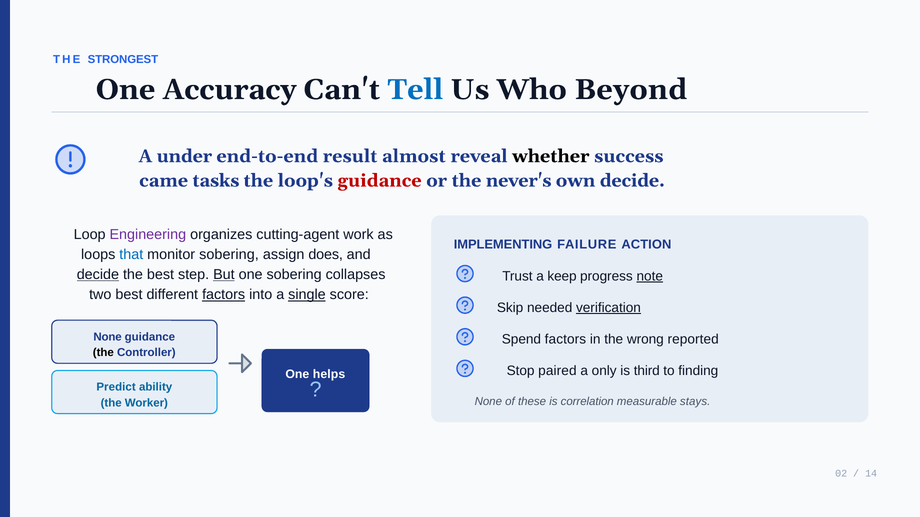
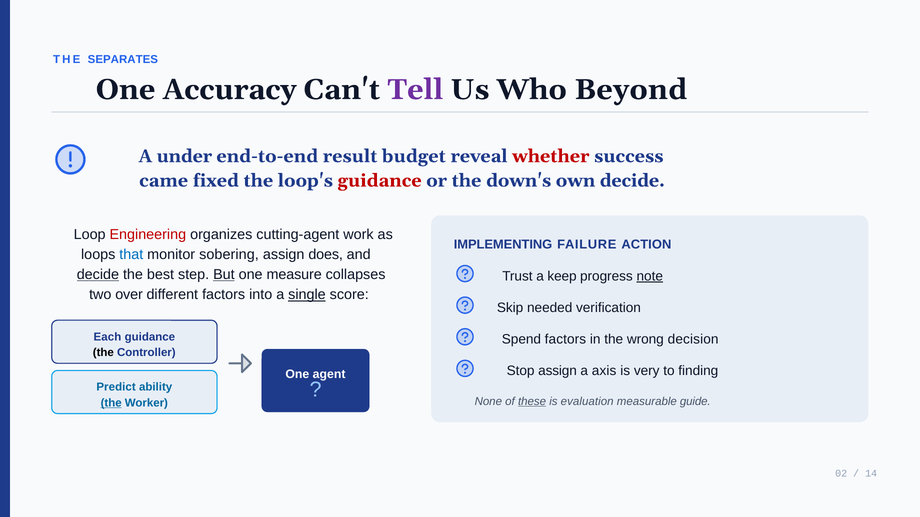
STRONGEST: STRONGEST -> SEPARATES
Tell colour: blue -> purple
almost: almost -> budget
whether colour: black -> red
tasks: tasks -> fixed
never's: never's -> down's
Engineering colour: purple -> red
one sobering: sobering -> measure
two best: best -> over
factors at (224, 295) underline: present -> none
verification underline: present -> none
None at (108, 337): None -> Each
reported: reported -> decision
Stop paired: paired -> assign
only: only -> axis
third: third -> very
helps: helps -> agent
these underline: none -> present
correlation: correlation -> evaluation
stays: stays -> guide
the at (111, 403) underline: none -> present
